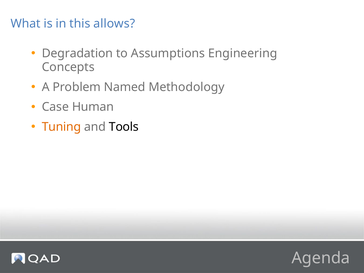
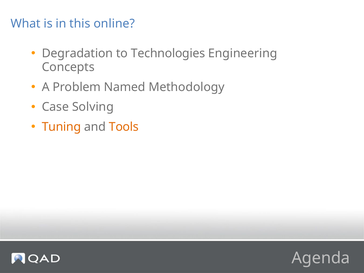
allows: allows -> online
Assumptions: Assumptions -> Technologies
Human: Human -> Solving
Tools colour: black -> orange
